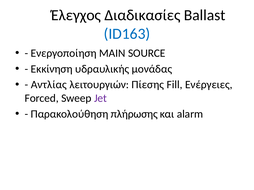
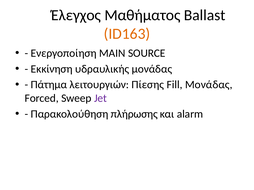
Διαδικασίες: Διαδικασίες -> Μαθήματος
ID163 colour: blue -> orange
Αντλίας: Αντλίας -> Πάτημα
Fill Ενέργειες: Ενέργειες -> Μονάδας
